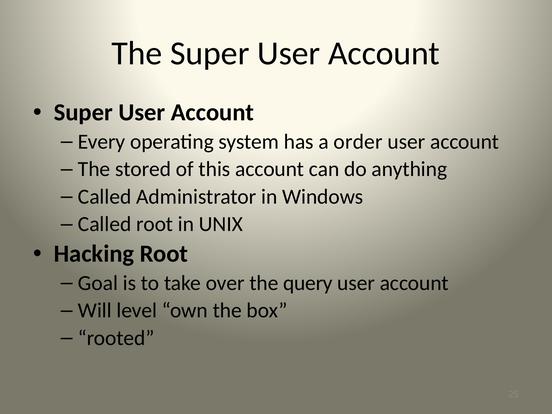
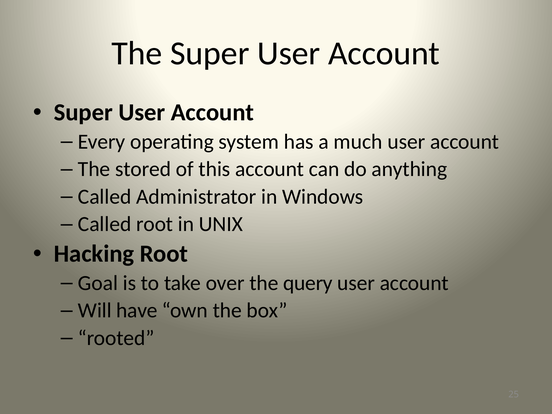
order: order -> much
level: level -> have
